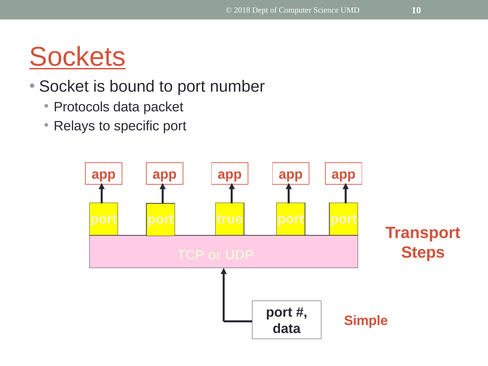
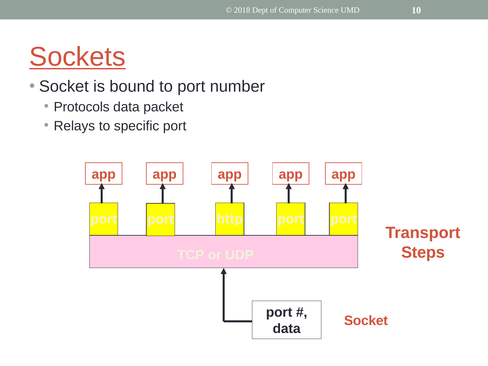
true: true -> http
Simple at (366, 321): Simple -> Socket
